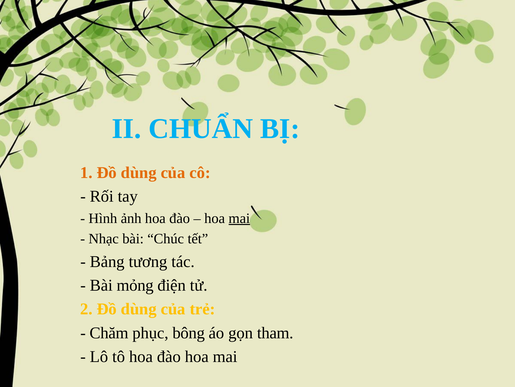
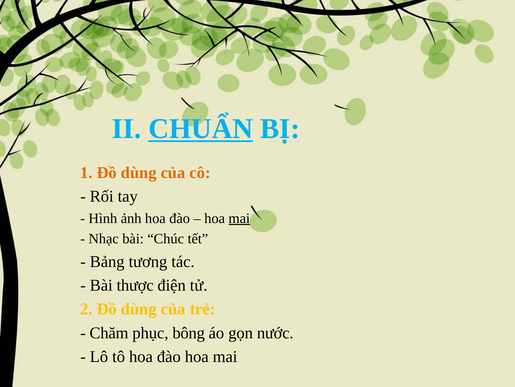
CHUẨN underline: none -> present
mỏng: mỏng -> thược
tham: tham -> nước
